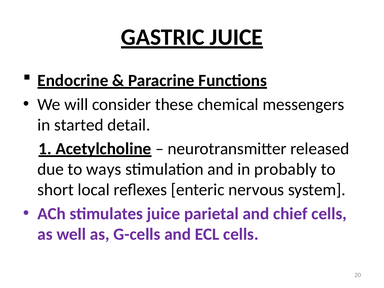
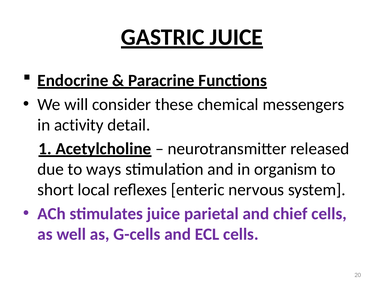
started: started -> activity
probably: probably -> organism
